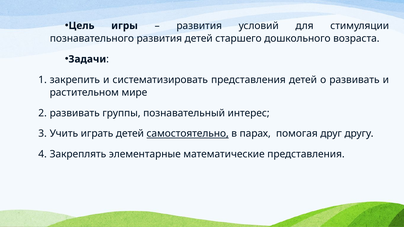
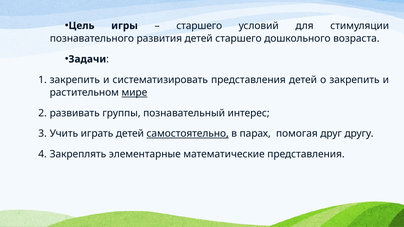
развития at (199, 26): развития -> старшего
о развивать: развивать -> закрепить
мире underline: none -> present
